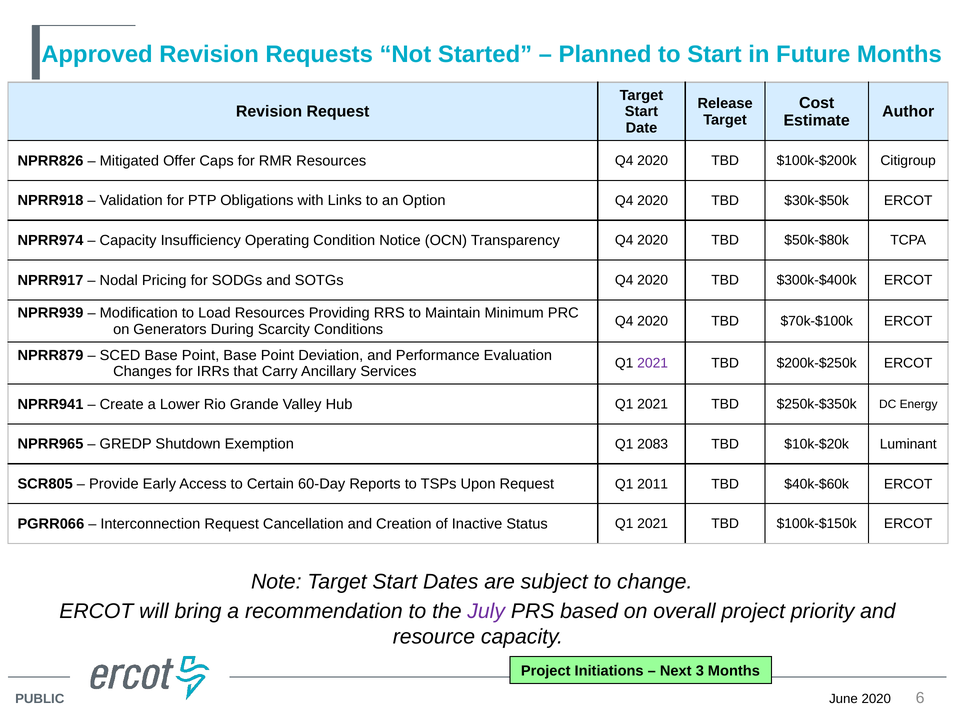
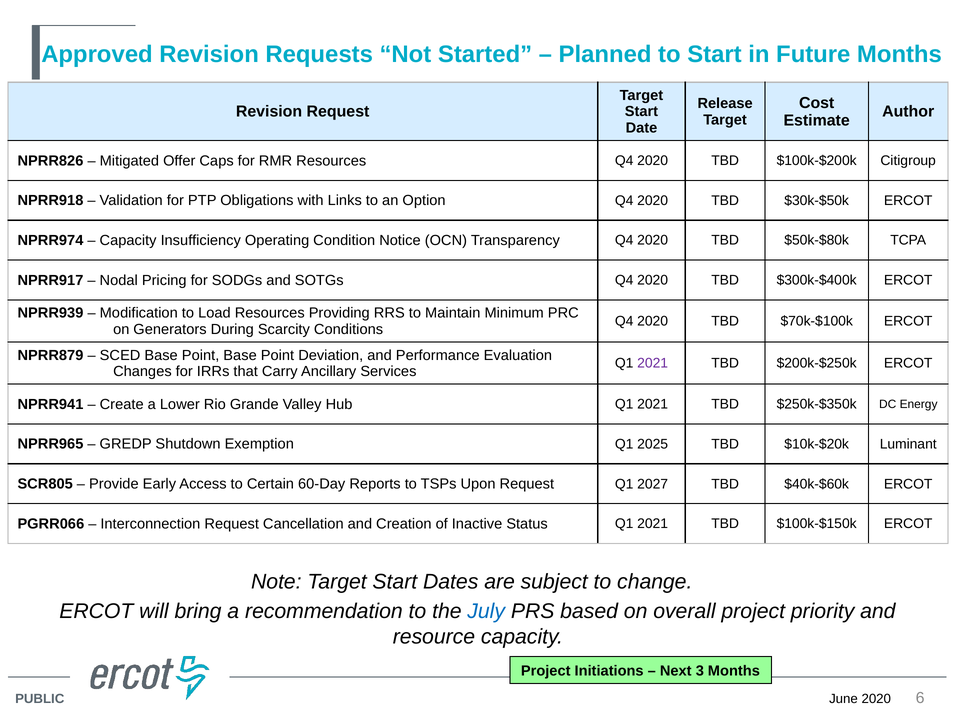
2083: 2083 -> 2025
2011: 2011 -> 2027
July colour: purple -> blue
